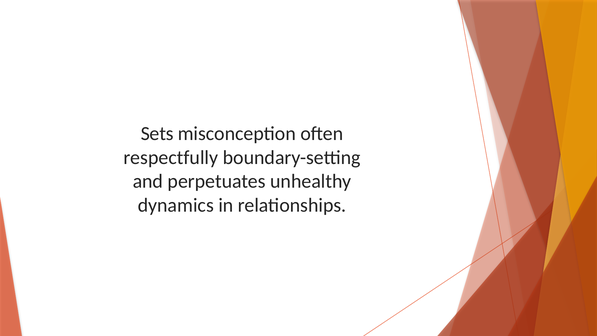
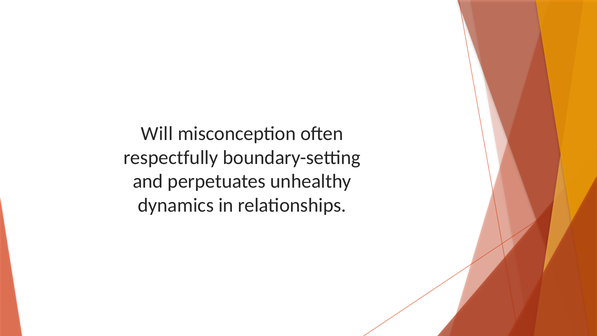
Sets: Sets -> Will
